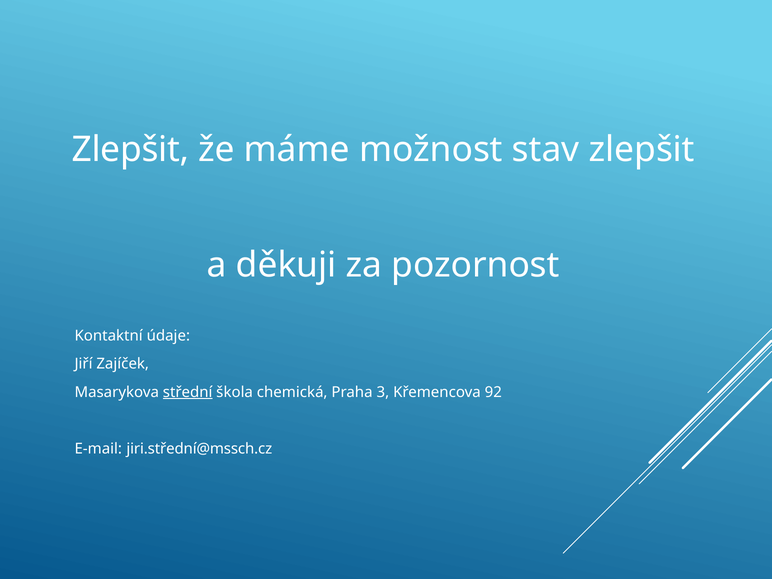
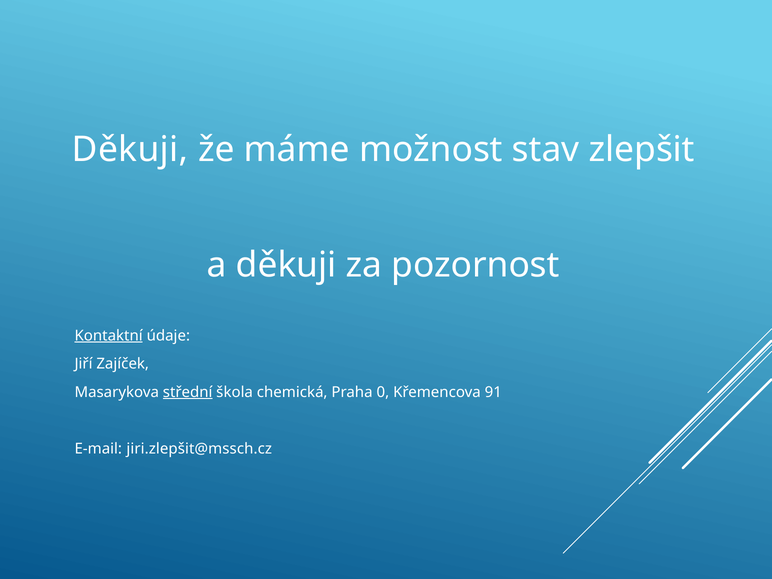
Zlepšit at (130, 150): Zlepšit -> Děkuji
Kontaktní underline: none -> present
3: 3 -> 0
92: 92 -> 91
jiri.střední@mssch.cz: jiri.střední@mssch.cz -> jiri.zlepšit@mssch.cz
